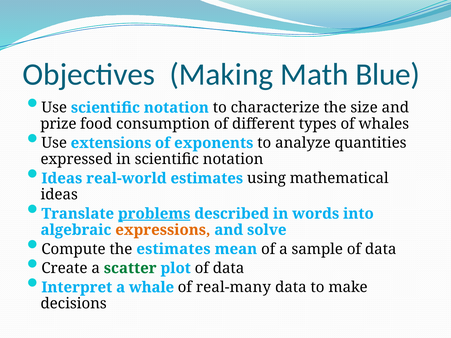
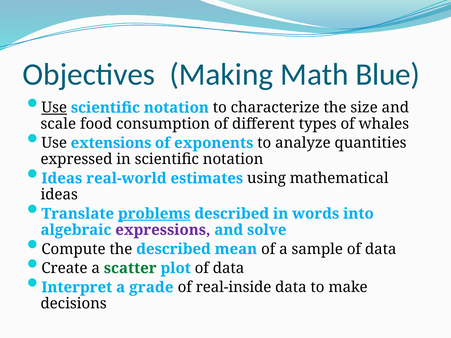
Use at (54, 108) underline: none -> present
prize: prize -> scale
expressions colour: orange -> purple
the estimates: estimates -> described
whale: whale -> grade
real-many: real-many -> real-inside
